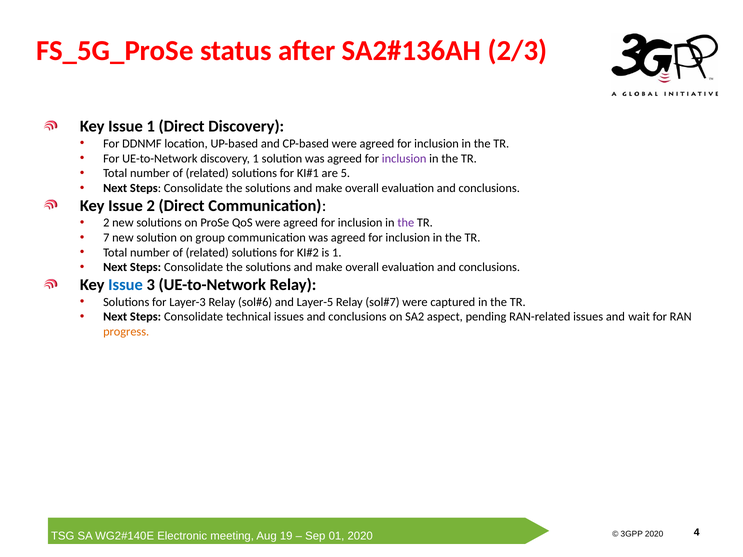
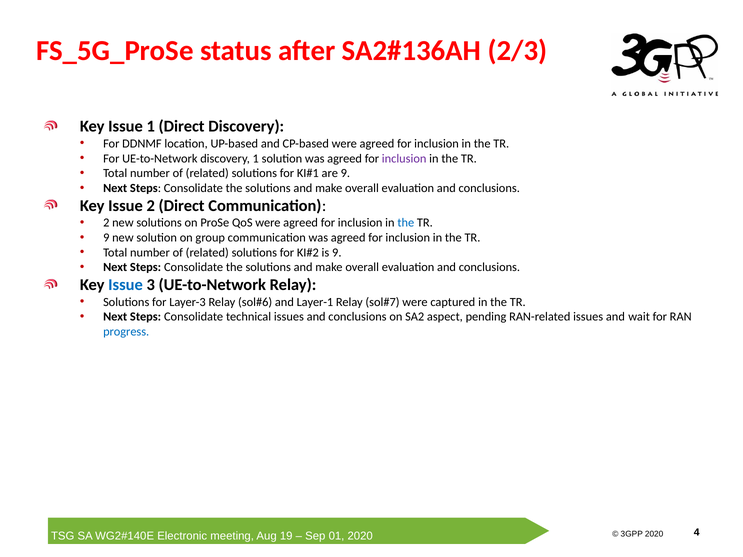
are 5: 5 -> 9
the at (406, 223) colour: purple -> blue
7 at (106, 238): 7 -> 9
is 1: 1 -> 9
Layer-5: Layer-5 -> Layer-1
progress colour: orange -> blue
